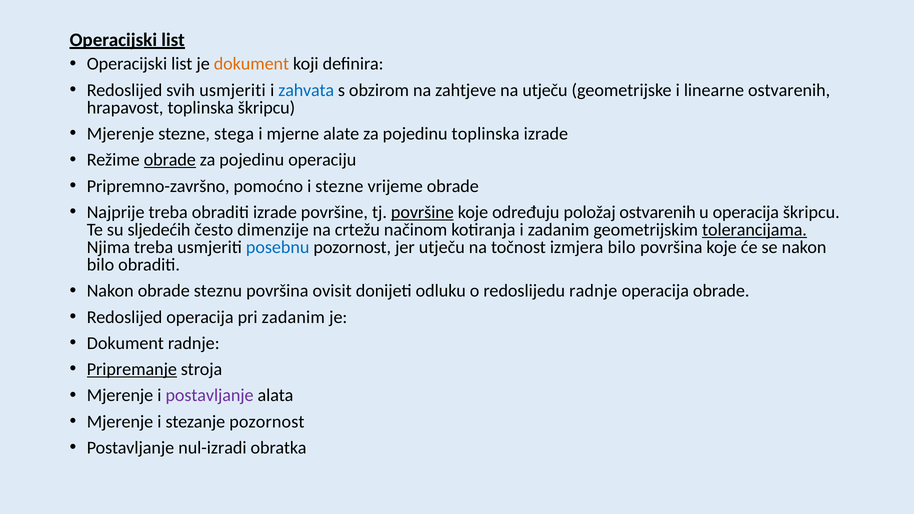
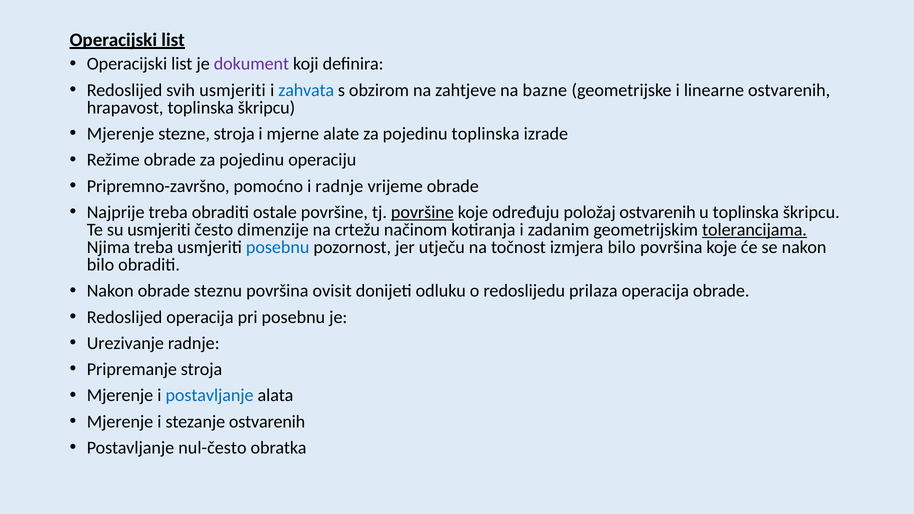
dokument at (251, 64) colour: orange -> purple
na utječu: utječu -> bazne
stezne stega: stega -> stroja
obrade at (170, 160) underline: present -> none
i stezne: stezne -> radnje
obraditi izrade: izrade -> ostale
u operacija: operacija -> toplinska
su sljedećih: sljedećih -> usmjeriti
redoslijedu radnje: radnje -> prilaza
pri zadanim: zadanim -> posebnu
Dokument at (125, 343): Dokument -> Urezivanje
Pripremanje underline: present -> none
postavljanje at (210, 396) colour: purple -> blue
stezanje pozornost: pozornost -> ostvarenih
nul-izradi: nul-izradi -> nul-često
